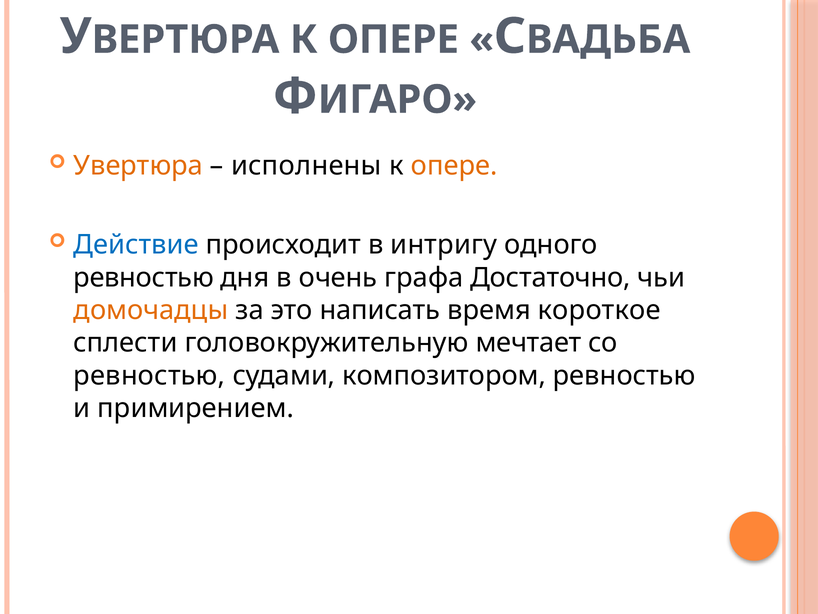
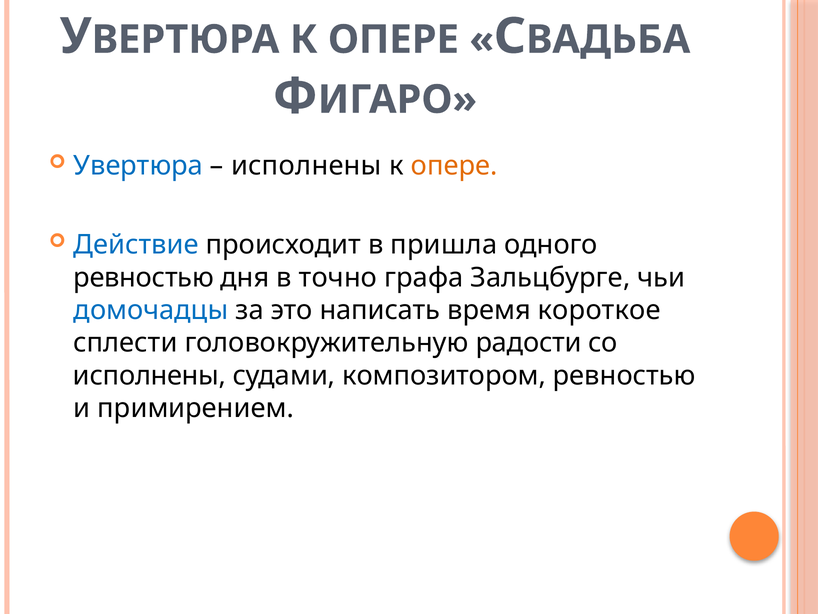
Увертюра colour: orange -> blue
интригу: интригу -> пришла
очень: очень -> точно
Достаточно: Достаточно -> Зальцбурге
домочадцы colour: orange -> blue
мечтает: мечтает -> радости
ревностью at (149, 375): ревностью -> исполнены
